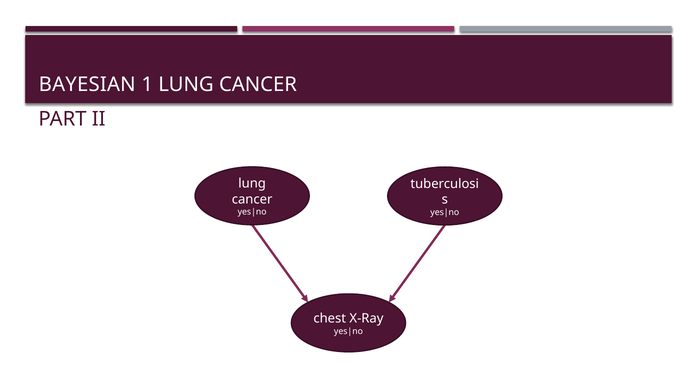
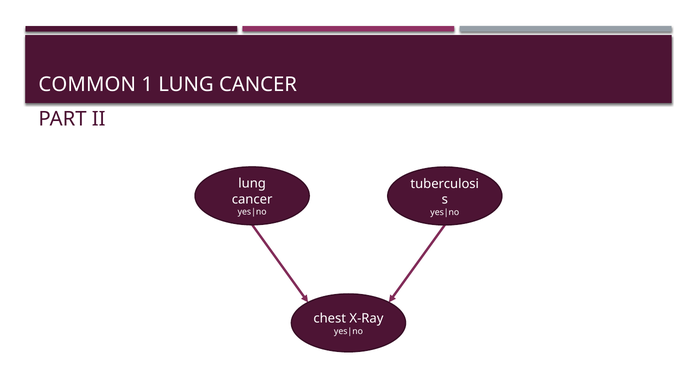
BAYESIAN: BAYESIAN -> COMMON
